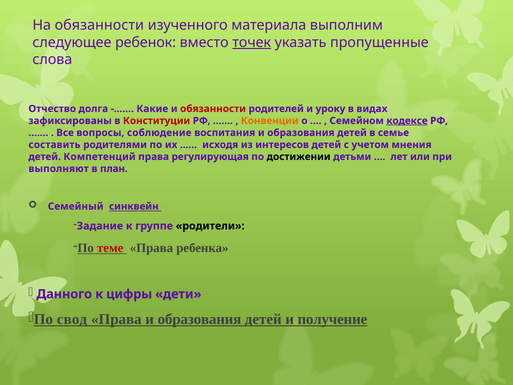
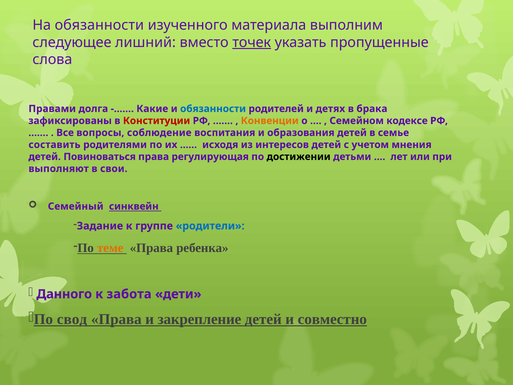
ребенок: ребенок -> лишний
Отчество: Отчество -> Правами
обязанности at (213, 109) colour: red -> blue
уроку: уроку -> детях
видах: видах -> брака
кодексе underline: present -> none
Компетенций: Компетенций -> Повиноваться
план: план -> свои
родители colour: black -> blue
теме colour: red -> orange
цифры: цифры -> забота
Права и образования: образования -> закрепление
получение: получение -> совместно
